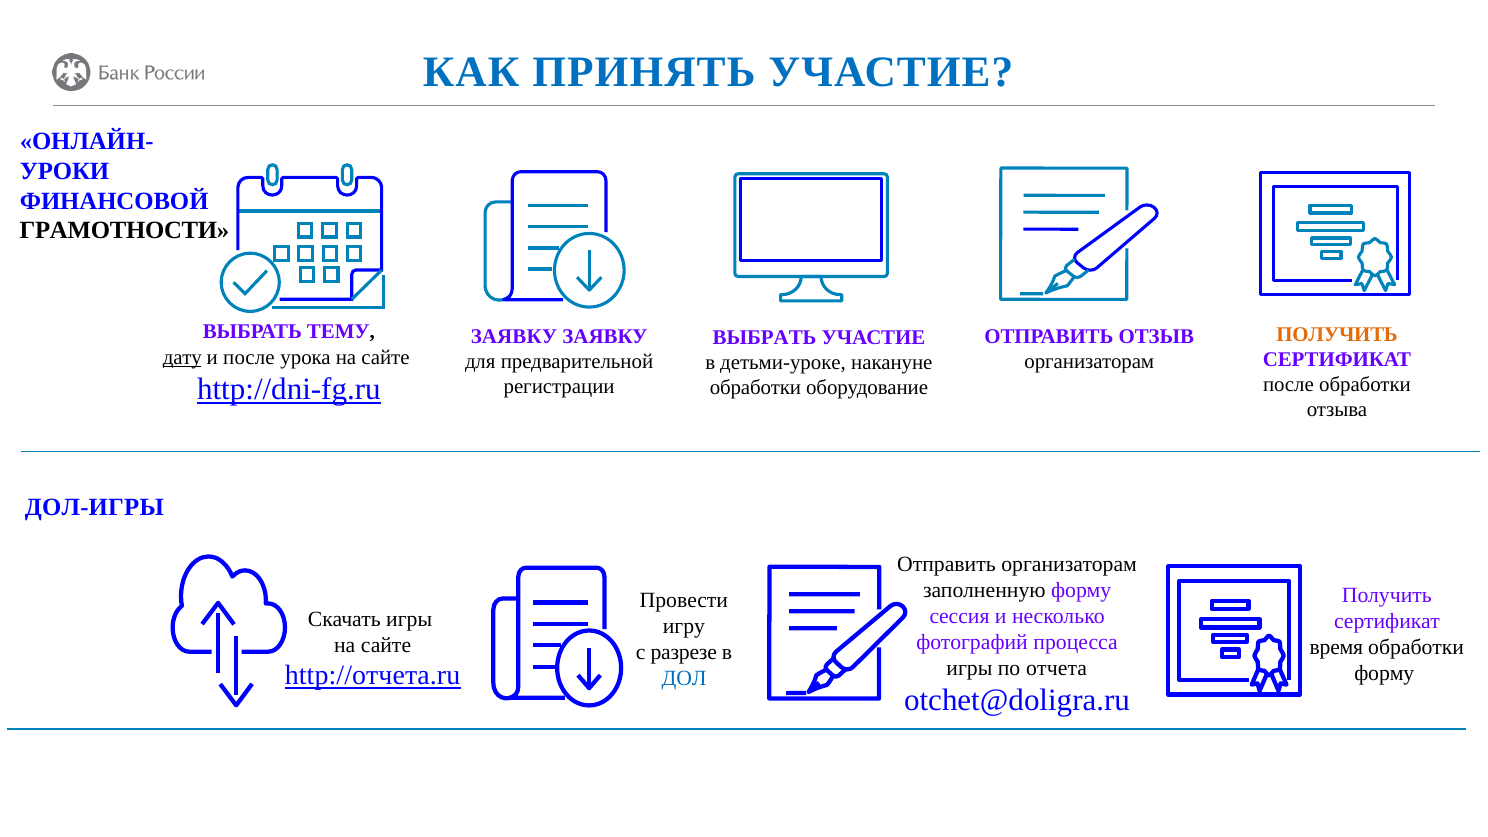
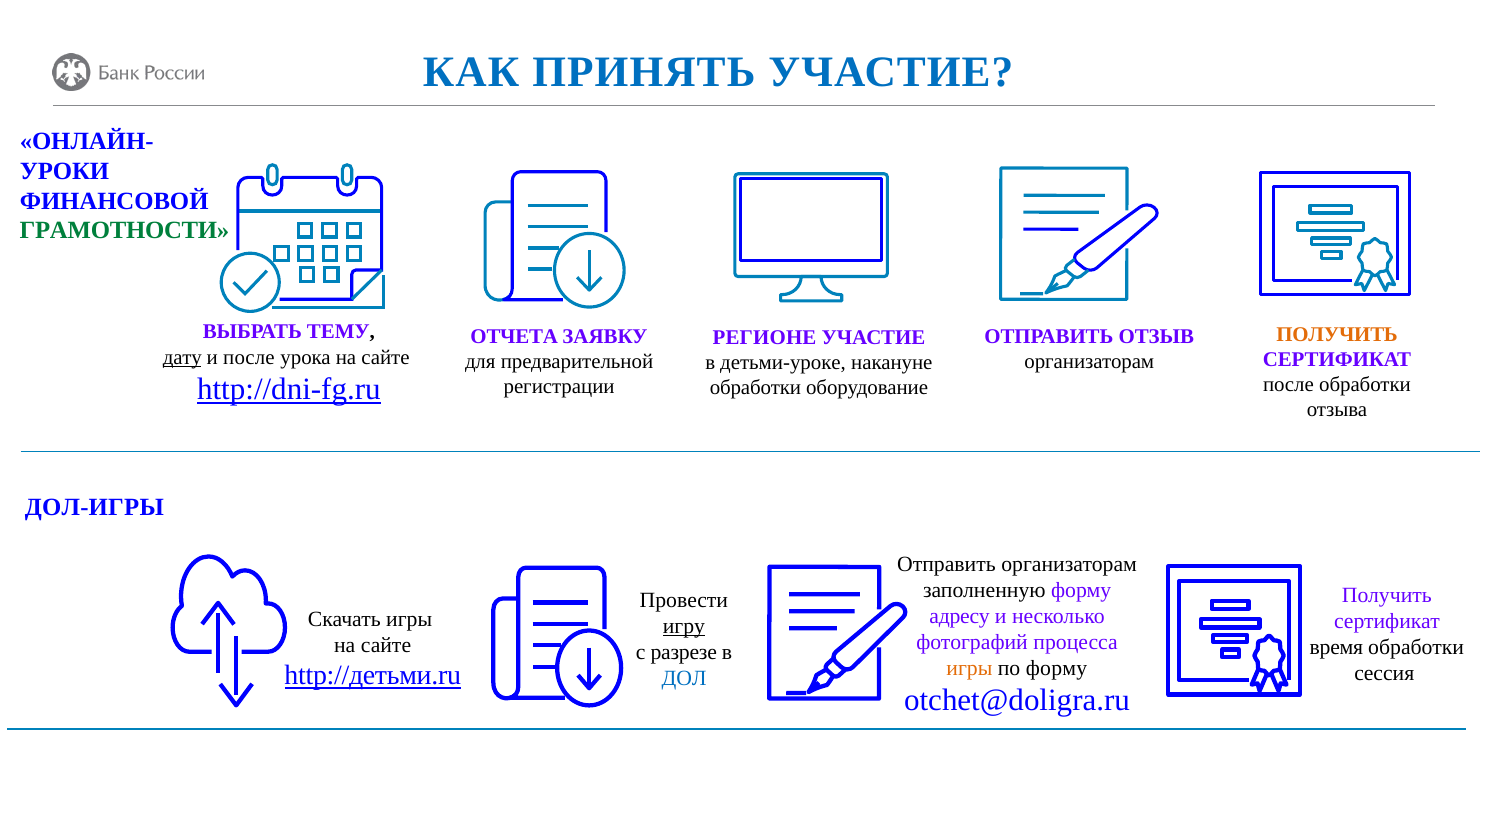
ГРАМОТНОСТИ colour: black -> green
ЗАЯВКУ at (514, 336): ЗАЯВКУ -> ОТЧЕТА
ВЫБРАТЬ at (765, 337): ВЫБРАТЬ -> РЕГИОНЕ
сессия: сессия -> адресу
игру underline: none -> present
игры at (969, 668) colour: black -> orange
по отчета: отчета -> форму
http://отчета.ru: http://отчета.ru -> http://детьми.ru
форму at (1384, 674): форму -> сессия
